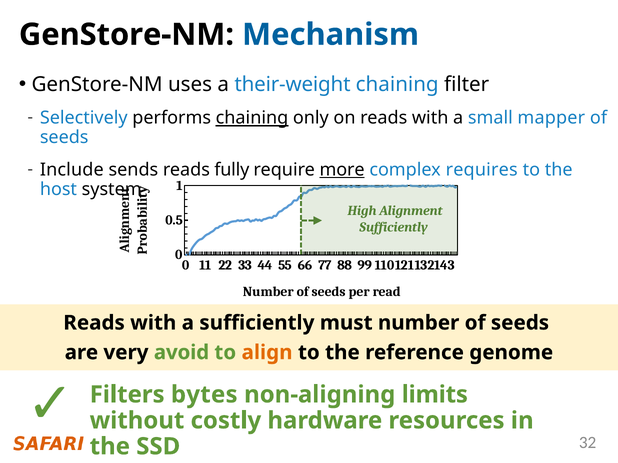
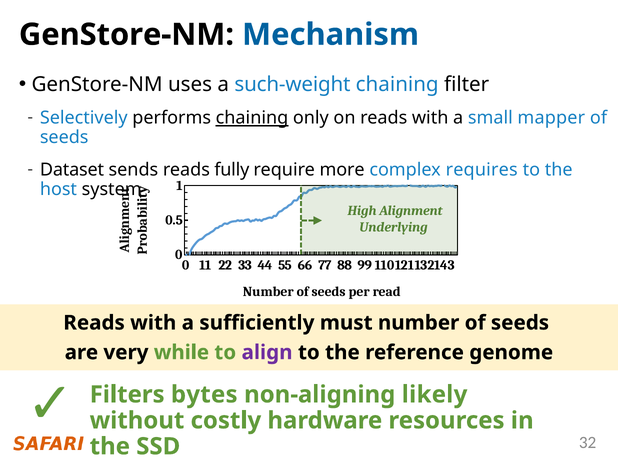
their-weight: their-weight -> such-weight
Include: Include -> Dataset
more underline: present -> none
Sufficiently at (394, 227): Sufficiently -> Underlying
avoid: avoid -> while
align colour: orange -> purple
limits: limits -> likely
